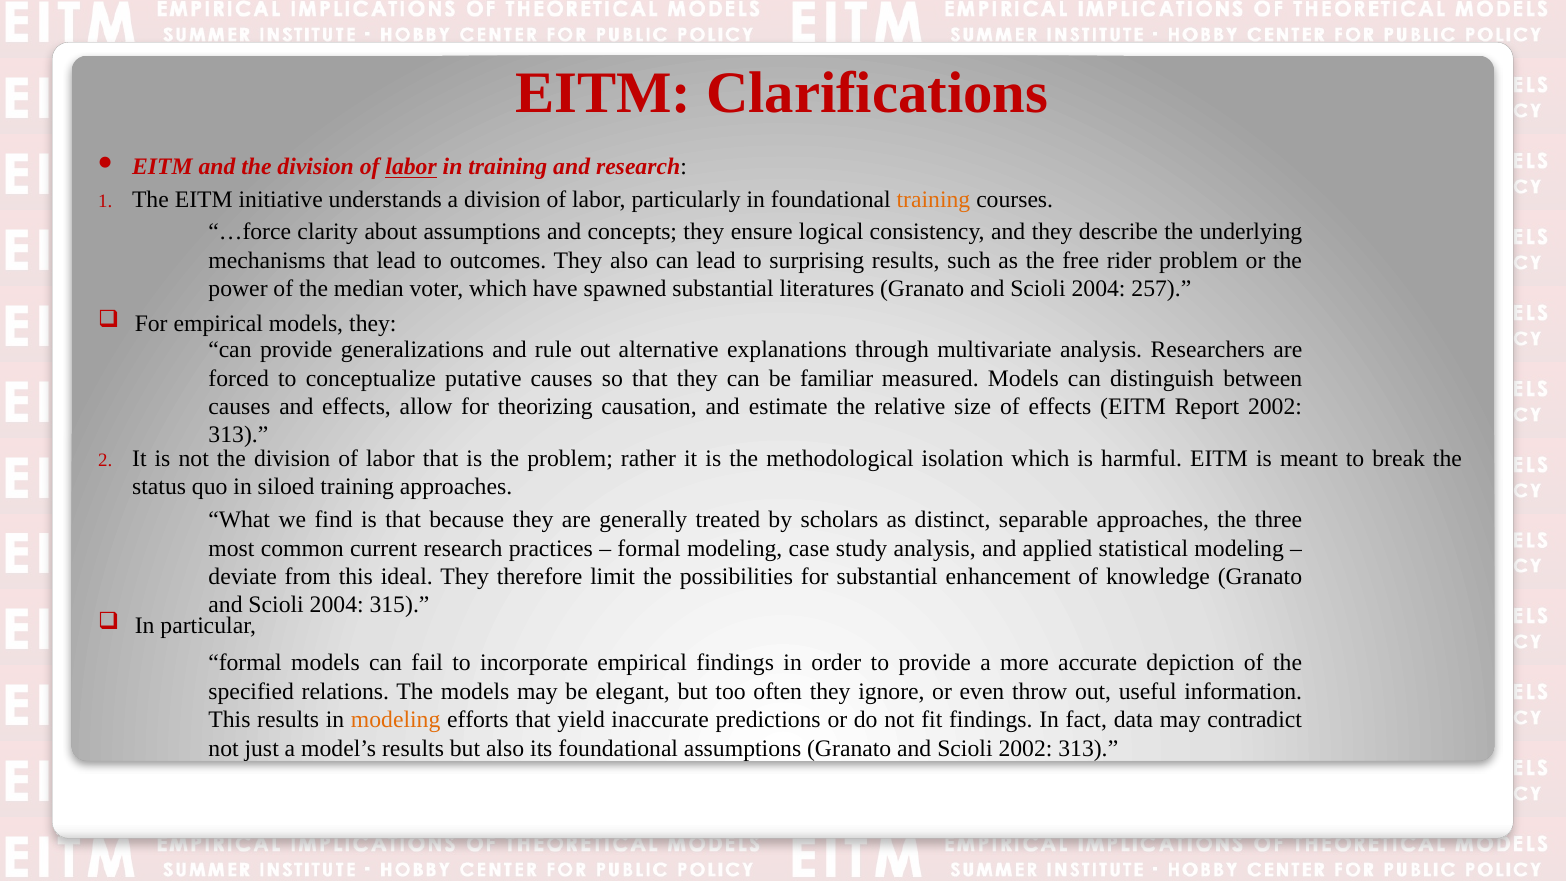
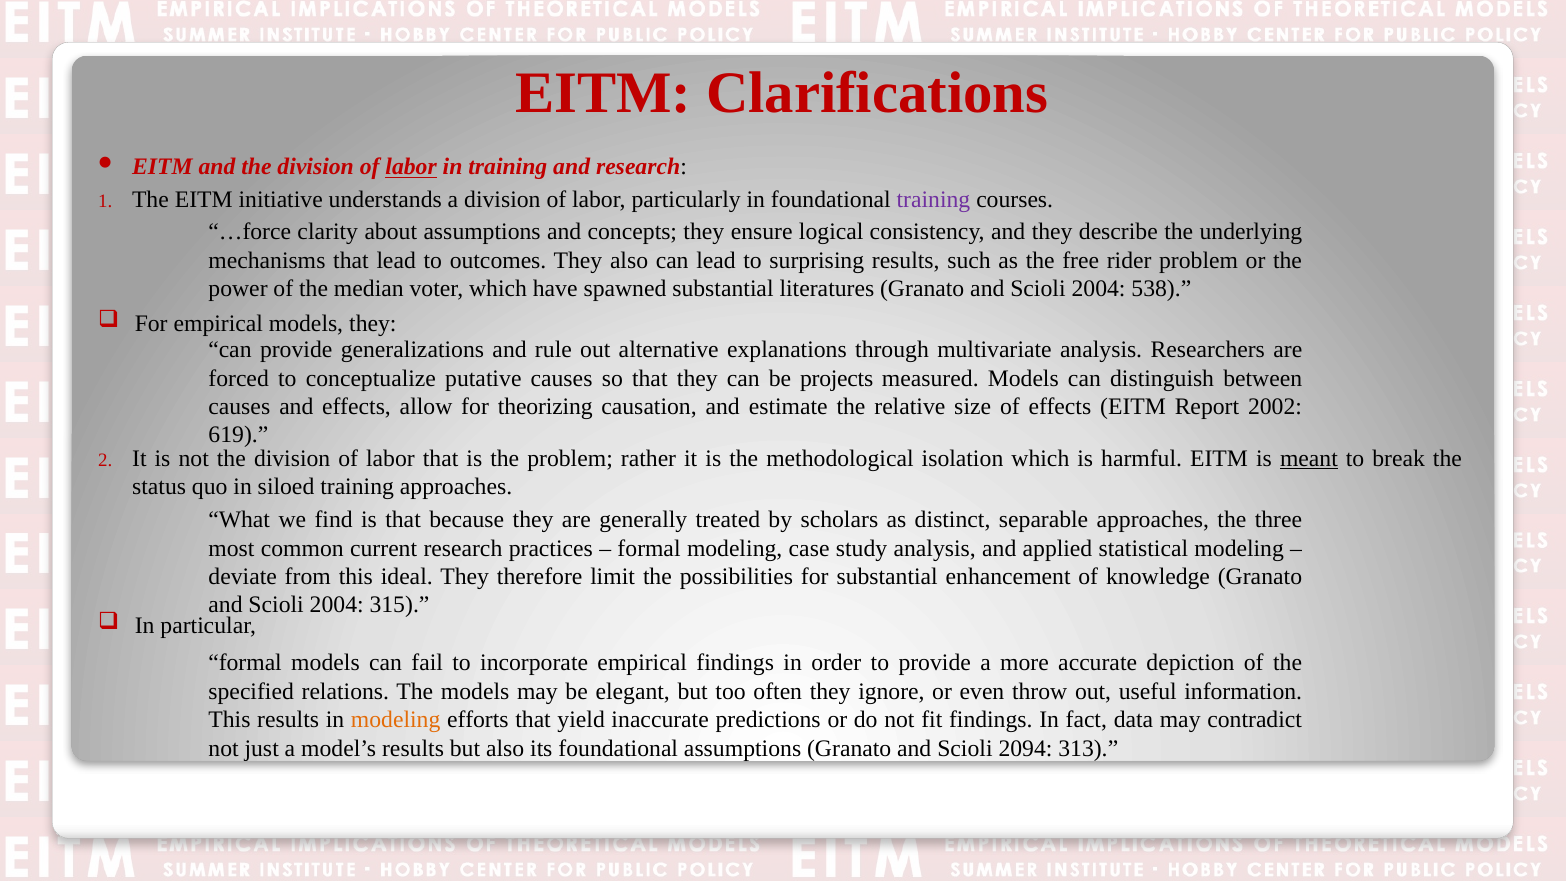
training at (933, 200) colour: orange -> purple
257: 257 -> 538
familiar: familiar -> projects
313 at (238, 435): 313 -> 619
meant underline: none -> present
Scioli 2002: 2002 -> 2094
